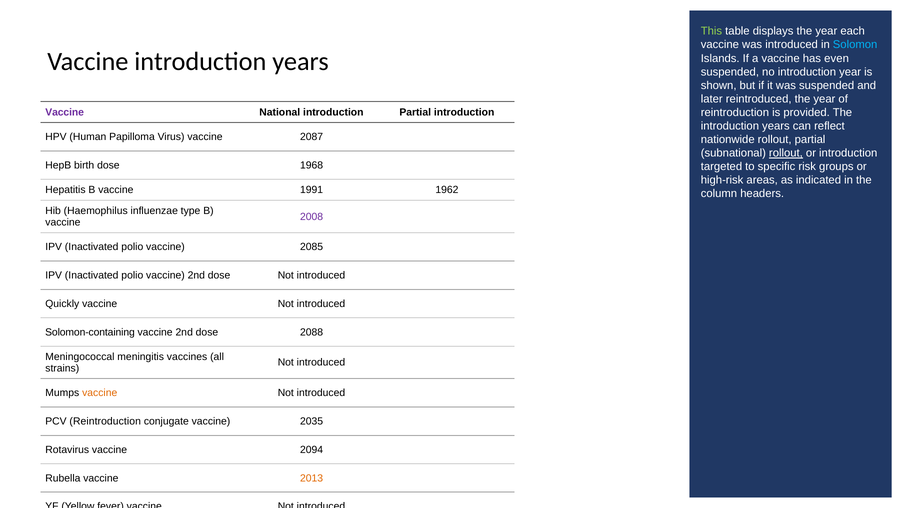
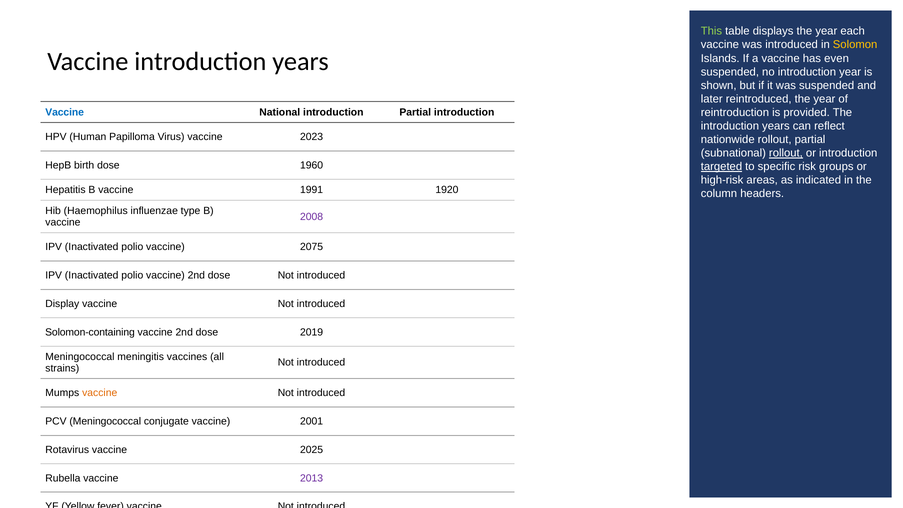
Solomon colour: light blue -> yellow
Vaccine at (65, 112) colour: purple -> blue
2087: 2087 -> 2023
1968: 1968 -> 1960
targeted underline: none -> present
1962: 1962 -> 1920
2085: 2085 -> 2075
Quickly: Quickly -> Display
2088: 2088 -> 2019
PCV Reintroduction: Reintroduction -> Meningococcal
2035: 2035 -> 2001
2094: 2094 -> 2025
2013 colour: orange -> purple
